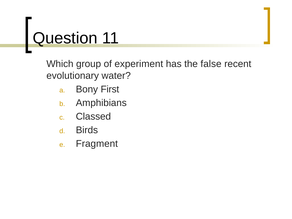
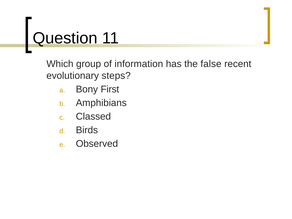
experiment: experiment -> information
water: water -> steps
Fragment: Fragment -> Observed
